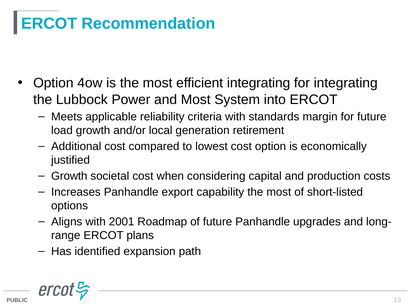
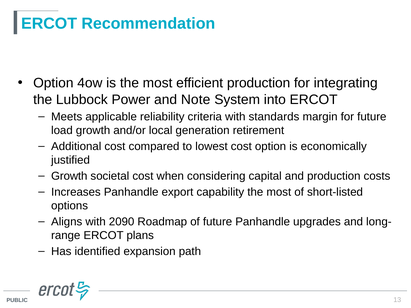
efficient integrating: integrating -> production
and Most: Most -> Note
2001: 2001 -> 2090
